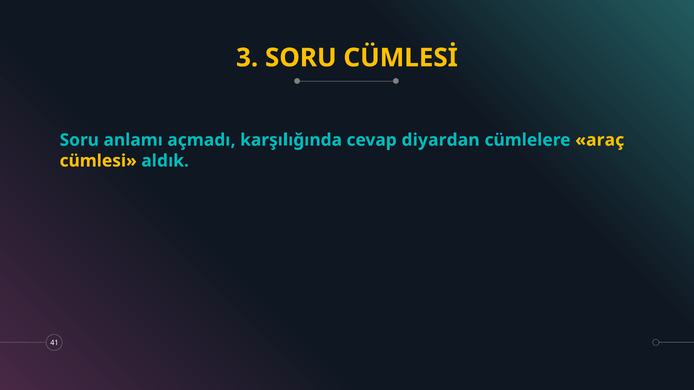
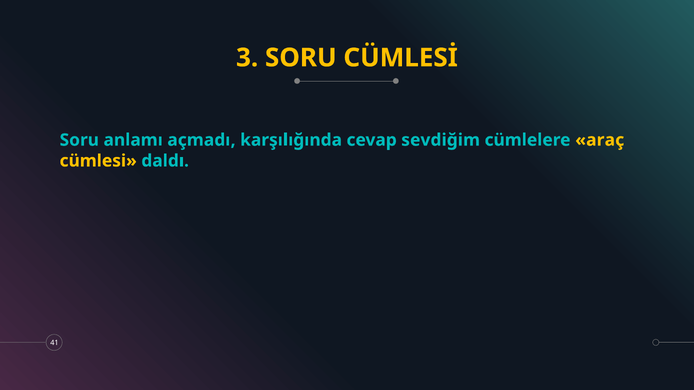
diyardan: diyardan -> sevdiğim
aldık: aldık -> daldı
